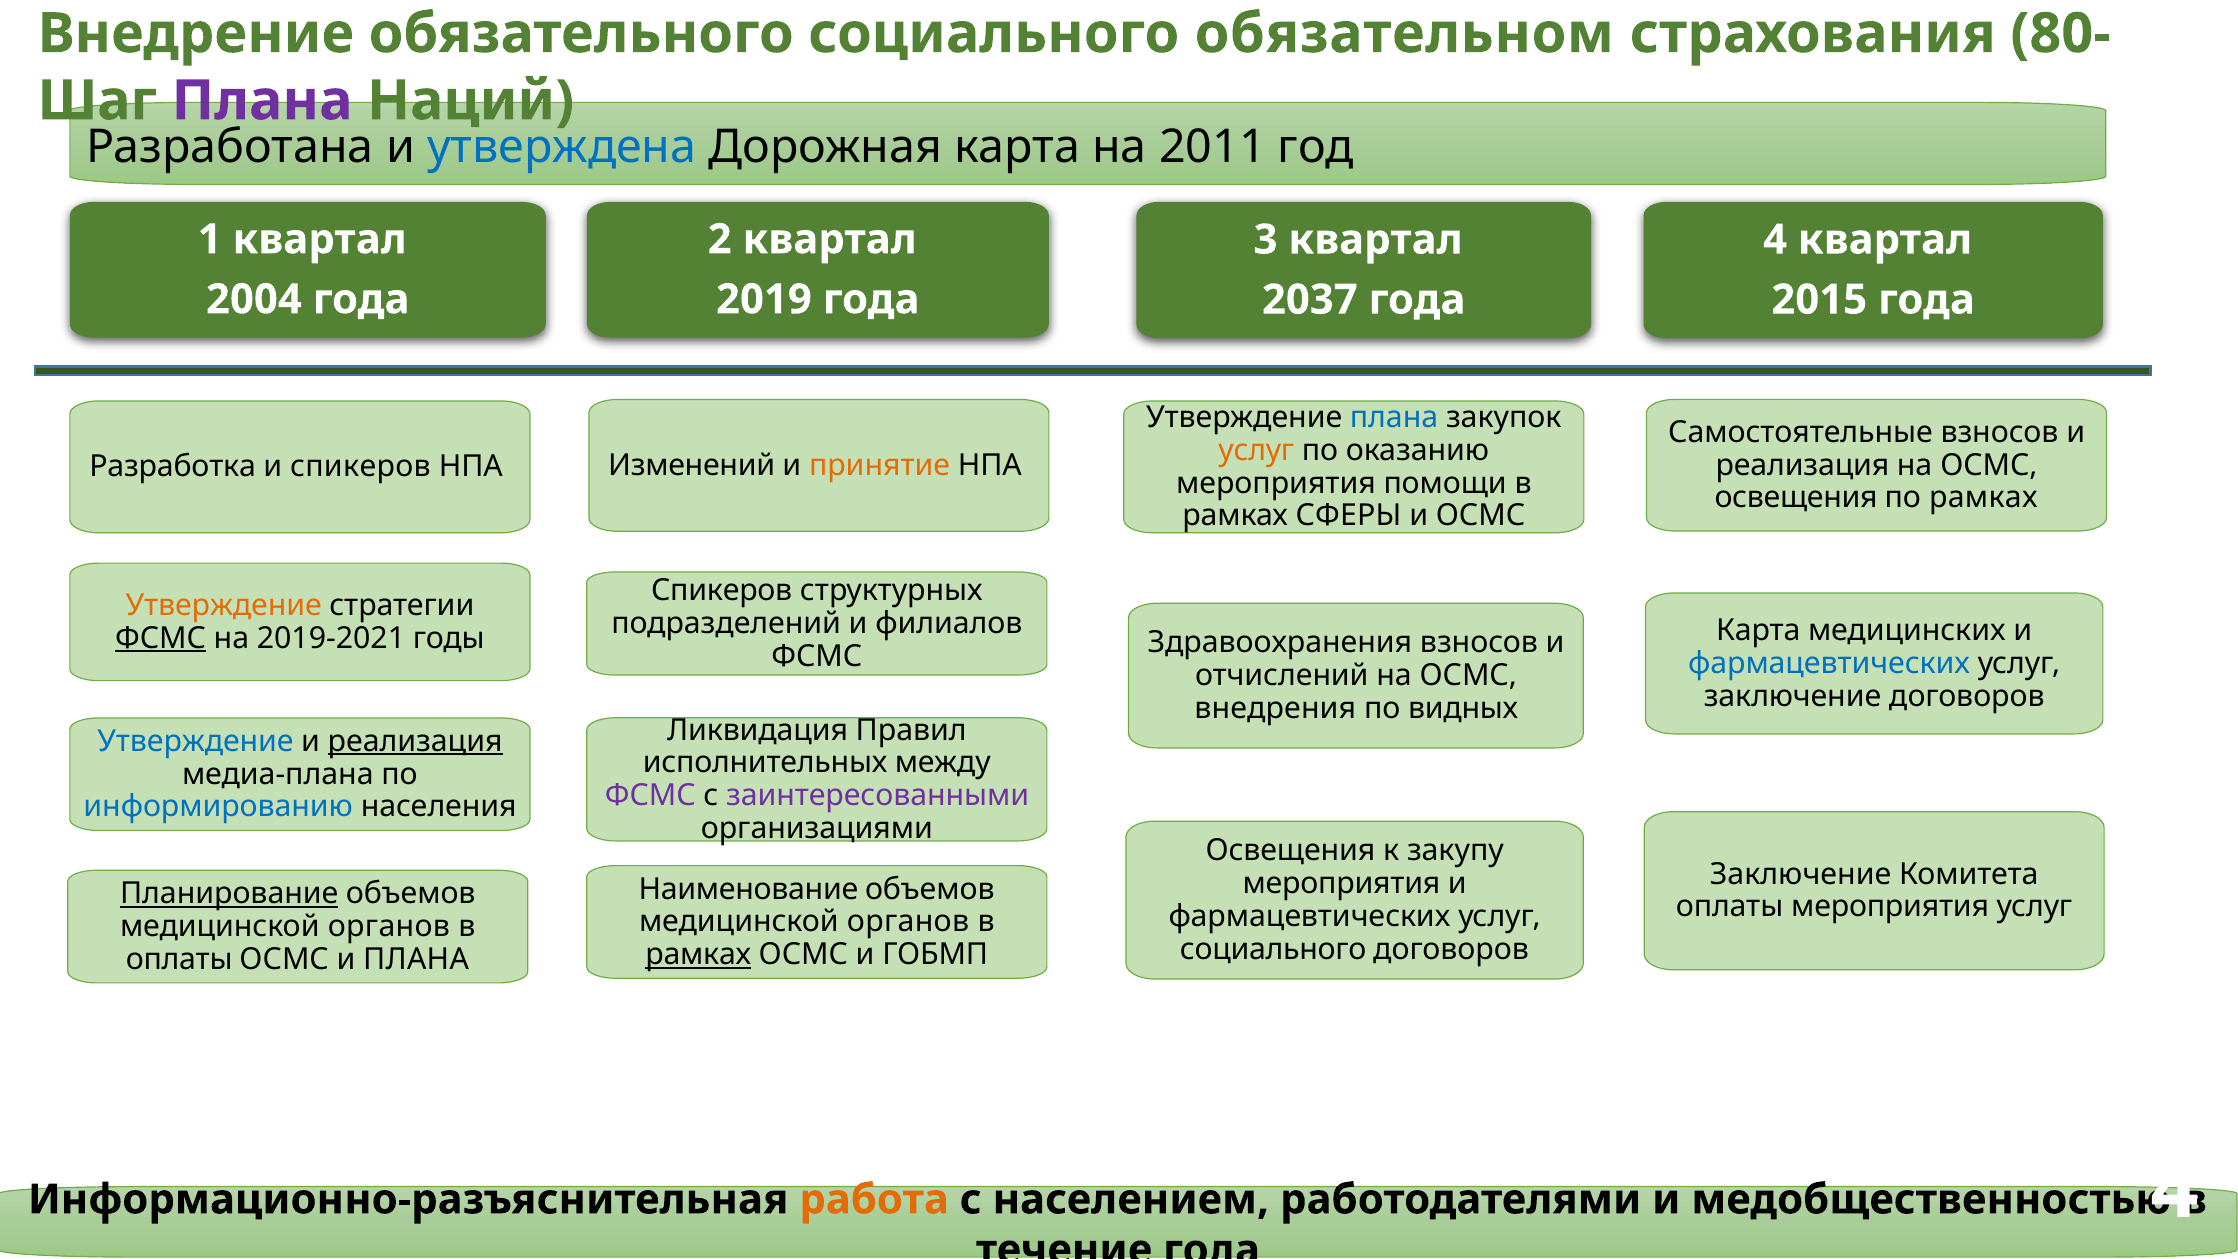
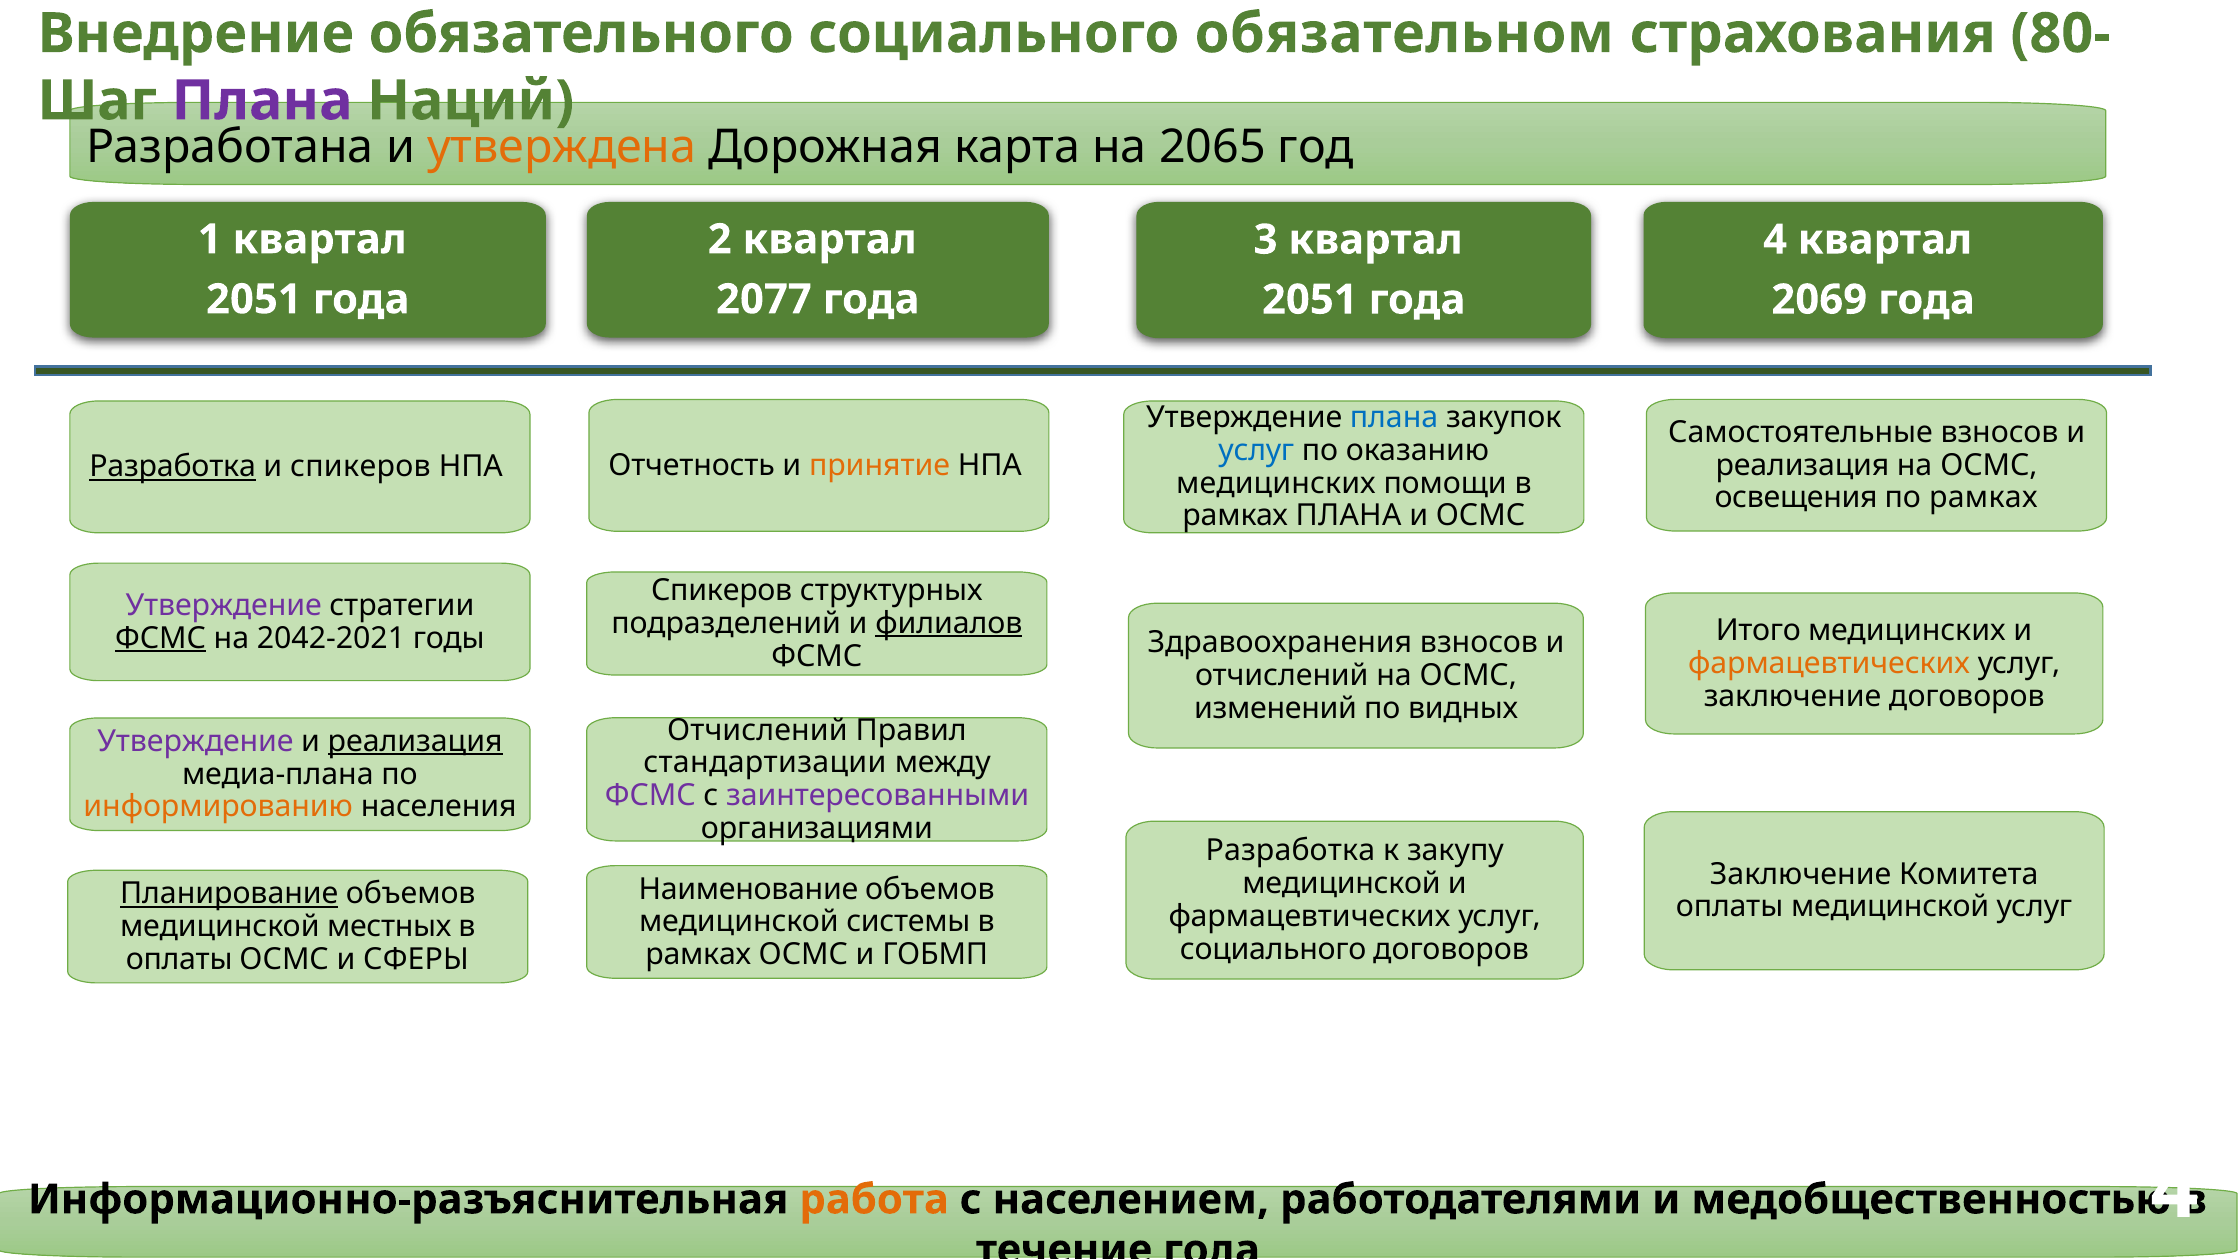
утверждена colour: blue -> orange
2011: 2011 -> 2065
2004 at (254, 299): 2004 -> 2051
2019: 2019 -> 2077
2015: 2015 -> 2069
2037 at (1310, 300): 2037 -> 2051
услуг at (1256, 450) colour: orange -> blue
Изменений: Изменений -> Отчетность
Разработка at (173, 467) underline: none -> present
мероприятия at (1276, 483): мероприятия -> медицинских
рамках СФЕРЫ: СФЕРЫ -> ПЛАНА
Утверждение at (224, 605) colour: orange -> purple
филиалов underline: none -> present
Карта at (1758, 630): Карта -> Итого
2019-2021: 2019-2021 -> 2042-2021
фармацевтических at (1829, 663) colour: blue -> orange
внедрения: внедрения -> изменений
Ликвидация at (758, 730): Ликвидация -> Отчислений
Утверждение at (196, 741) colour: blue -> purple
исполнительных: исполнительных -> стандартизации
информированию colour: blue -> orange
Освещения at (1290, 851): Освещения -> Разработка
мероприятия at (1341, 883): мероприятия -> медицинской
оплаты мероприятия: мероприятия -> медицинской
органов at (908, 922): органов -> системы
органов at (389, 926): органов -> местных
рамках at (698, 954) underline: present -> none
и ПЛАНА: ПЛАНА -> СФЕРЫ
